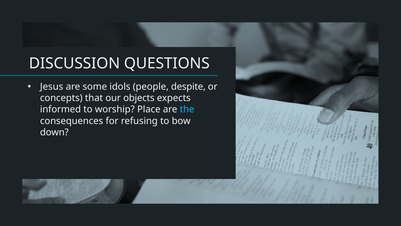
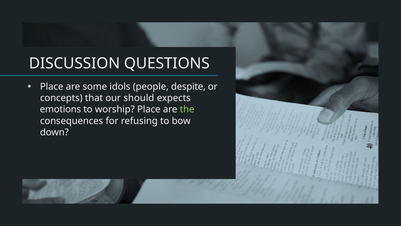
Jesus at (52, 87): Jesus -> Place
objects: objects -> should
informed: informed -> emotions
the colour: light blue -> light green
